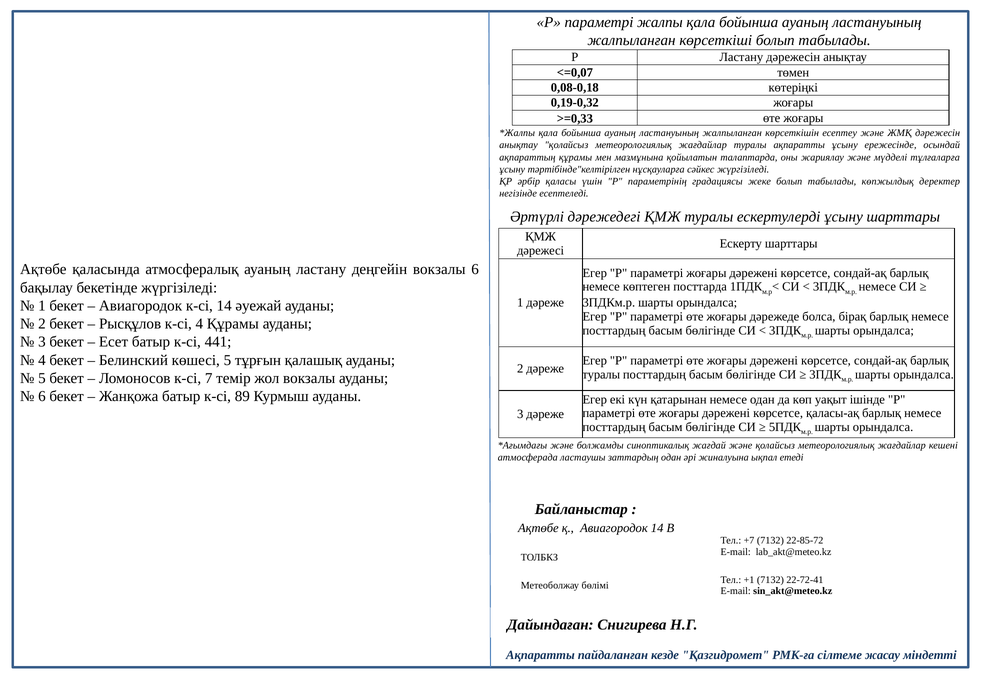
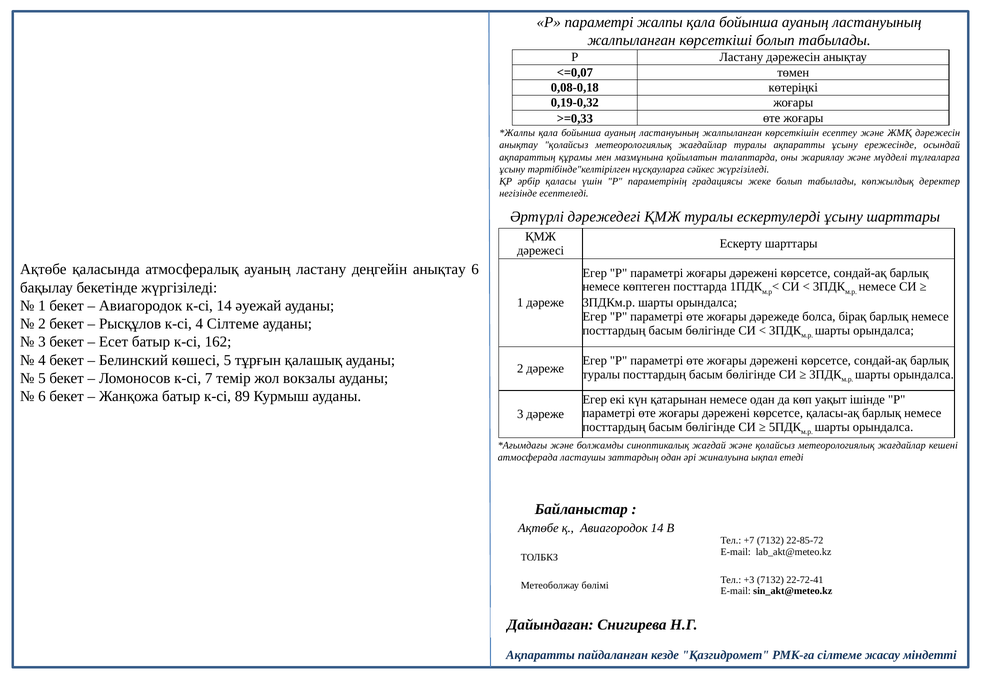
деңгейін вокзалы: вокзалы -> анықтау
4 Құрамы: Құрамы -> Сілтеме
441: 441 -> 162
+1: +1 -> +3
